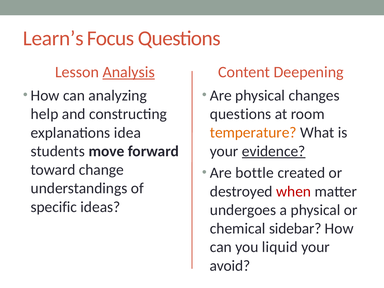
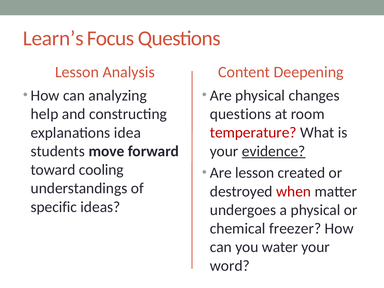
Analysis underline: present -> none
temperature colour: orange -> red
change: change -> cooling
Are bottle: bottle -> lesson
sidebar: sidebar -> freezer
liquid: liquid -> water
avoid: avoid -> word
